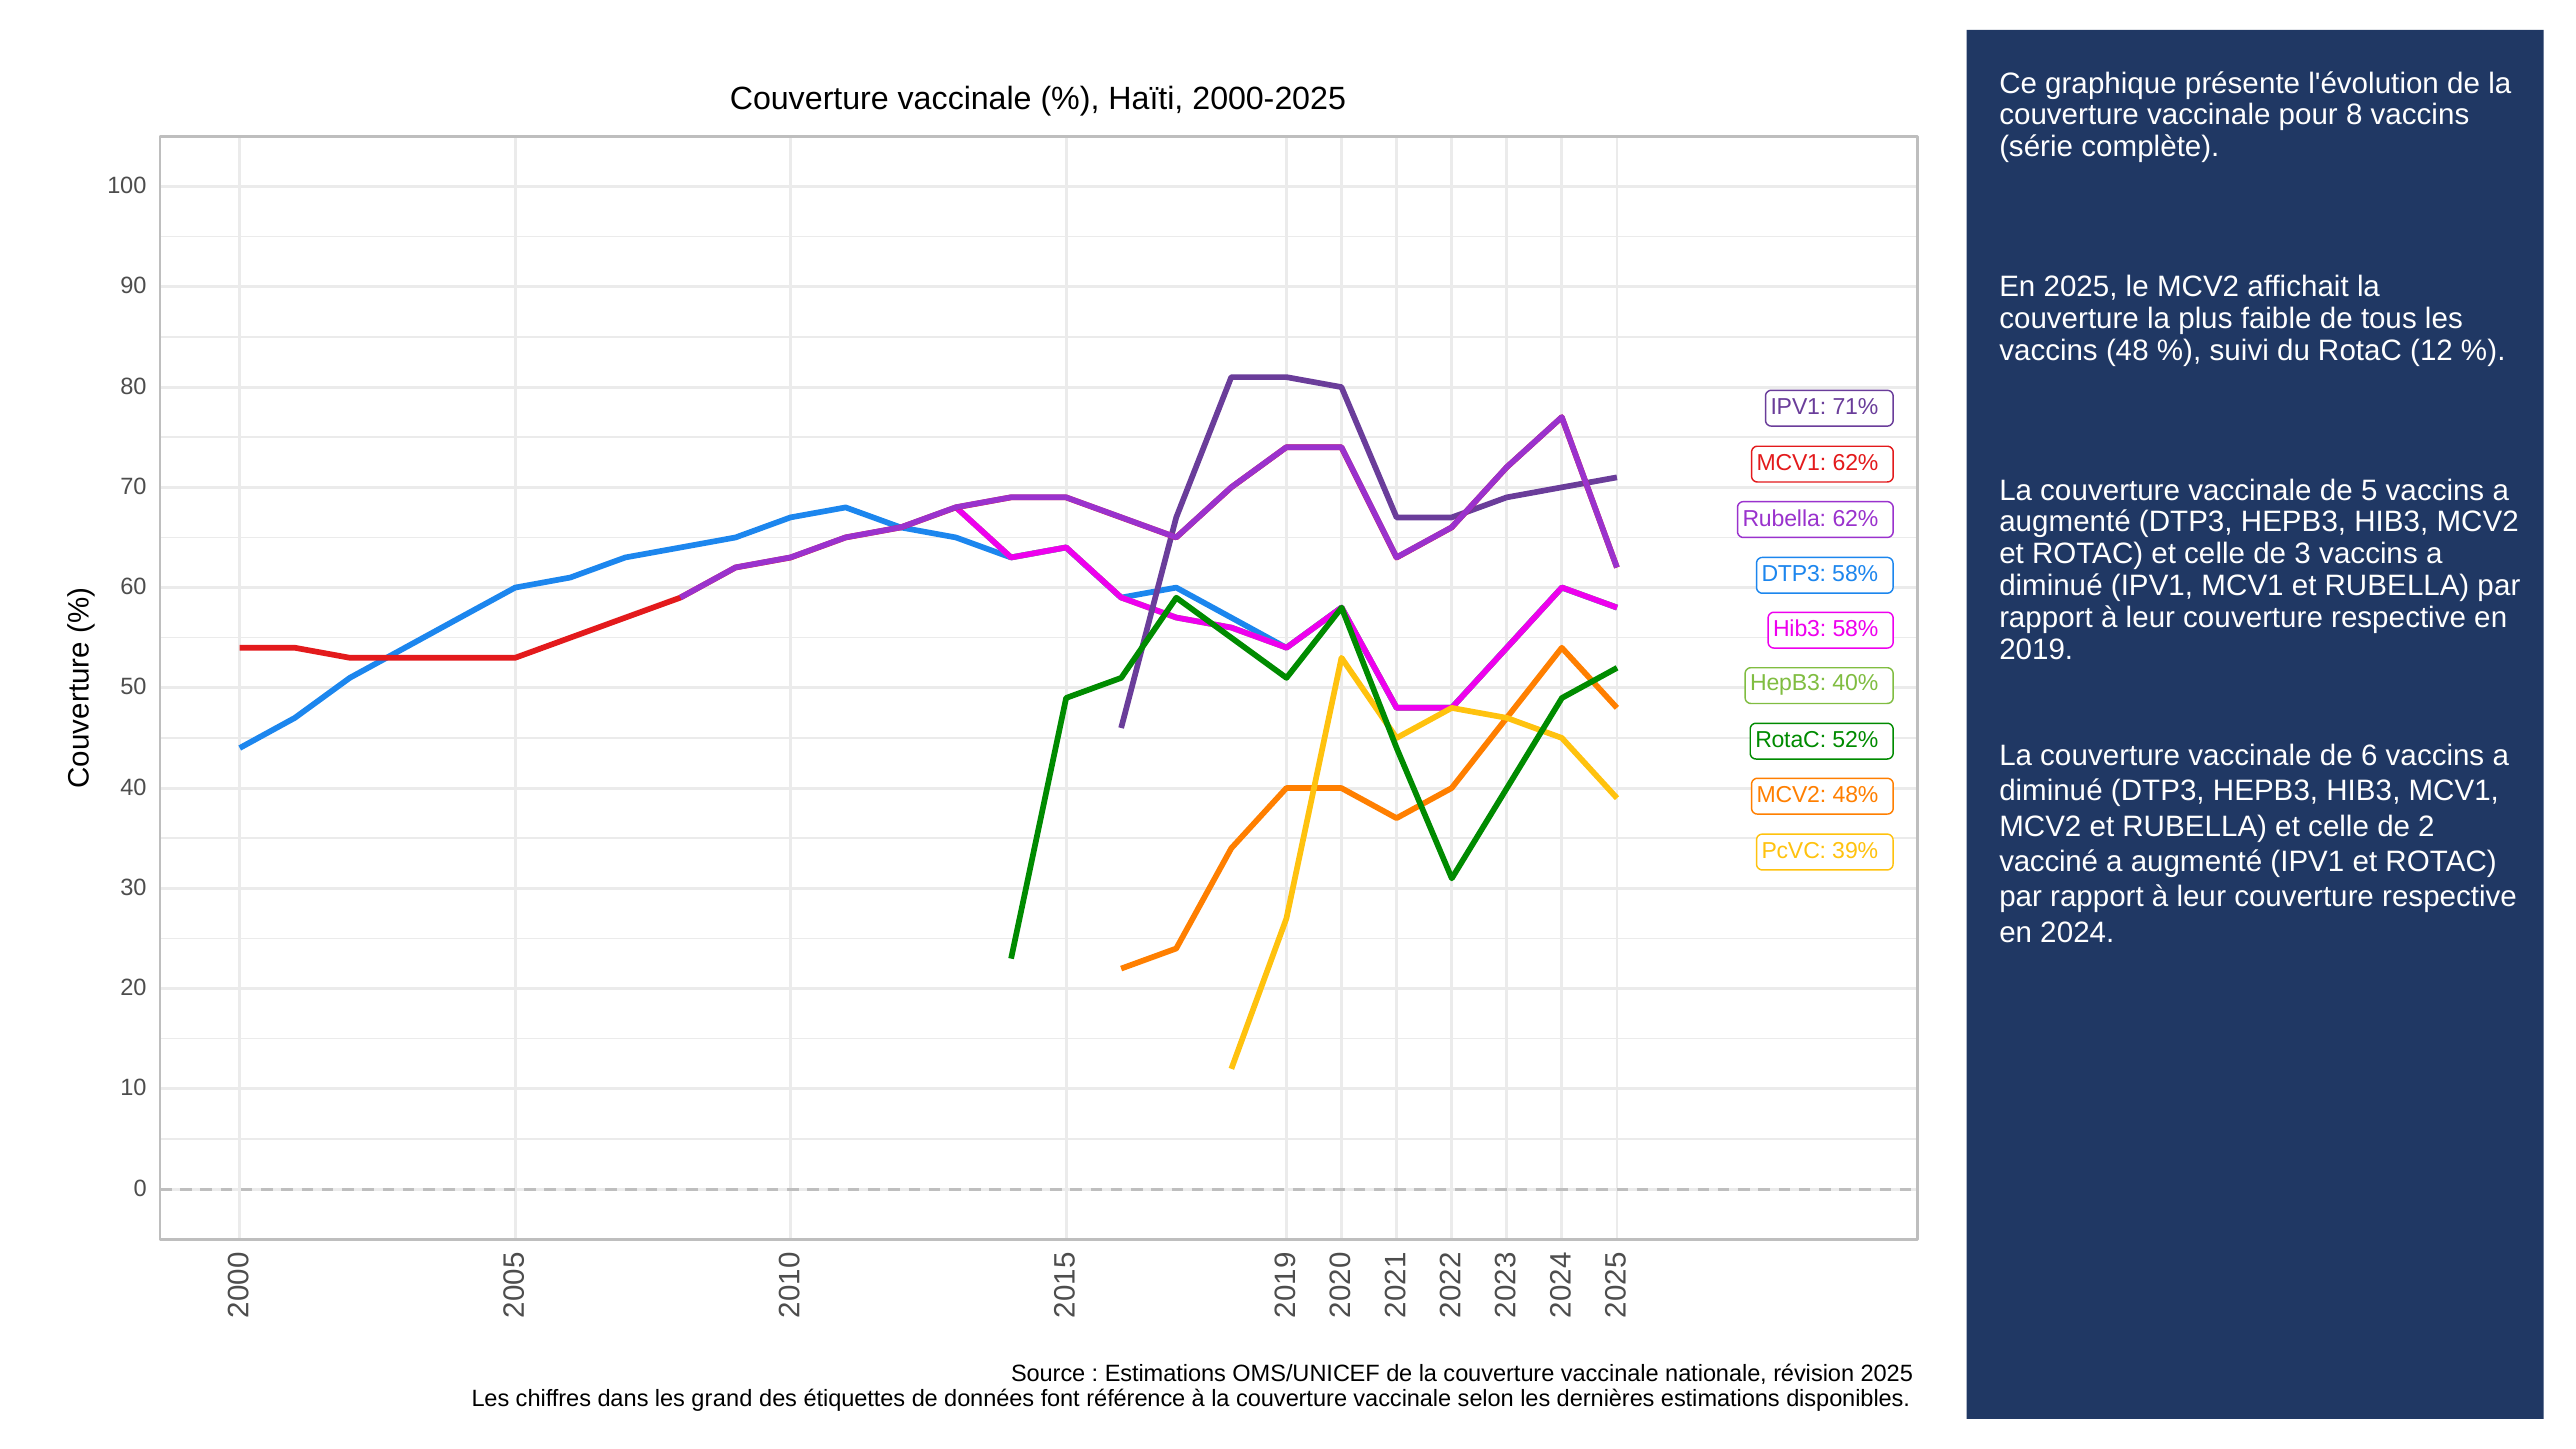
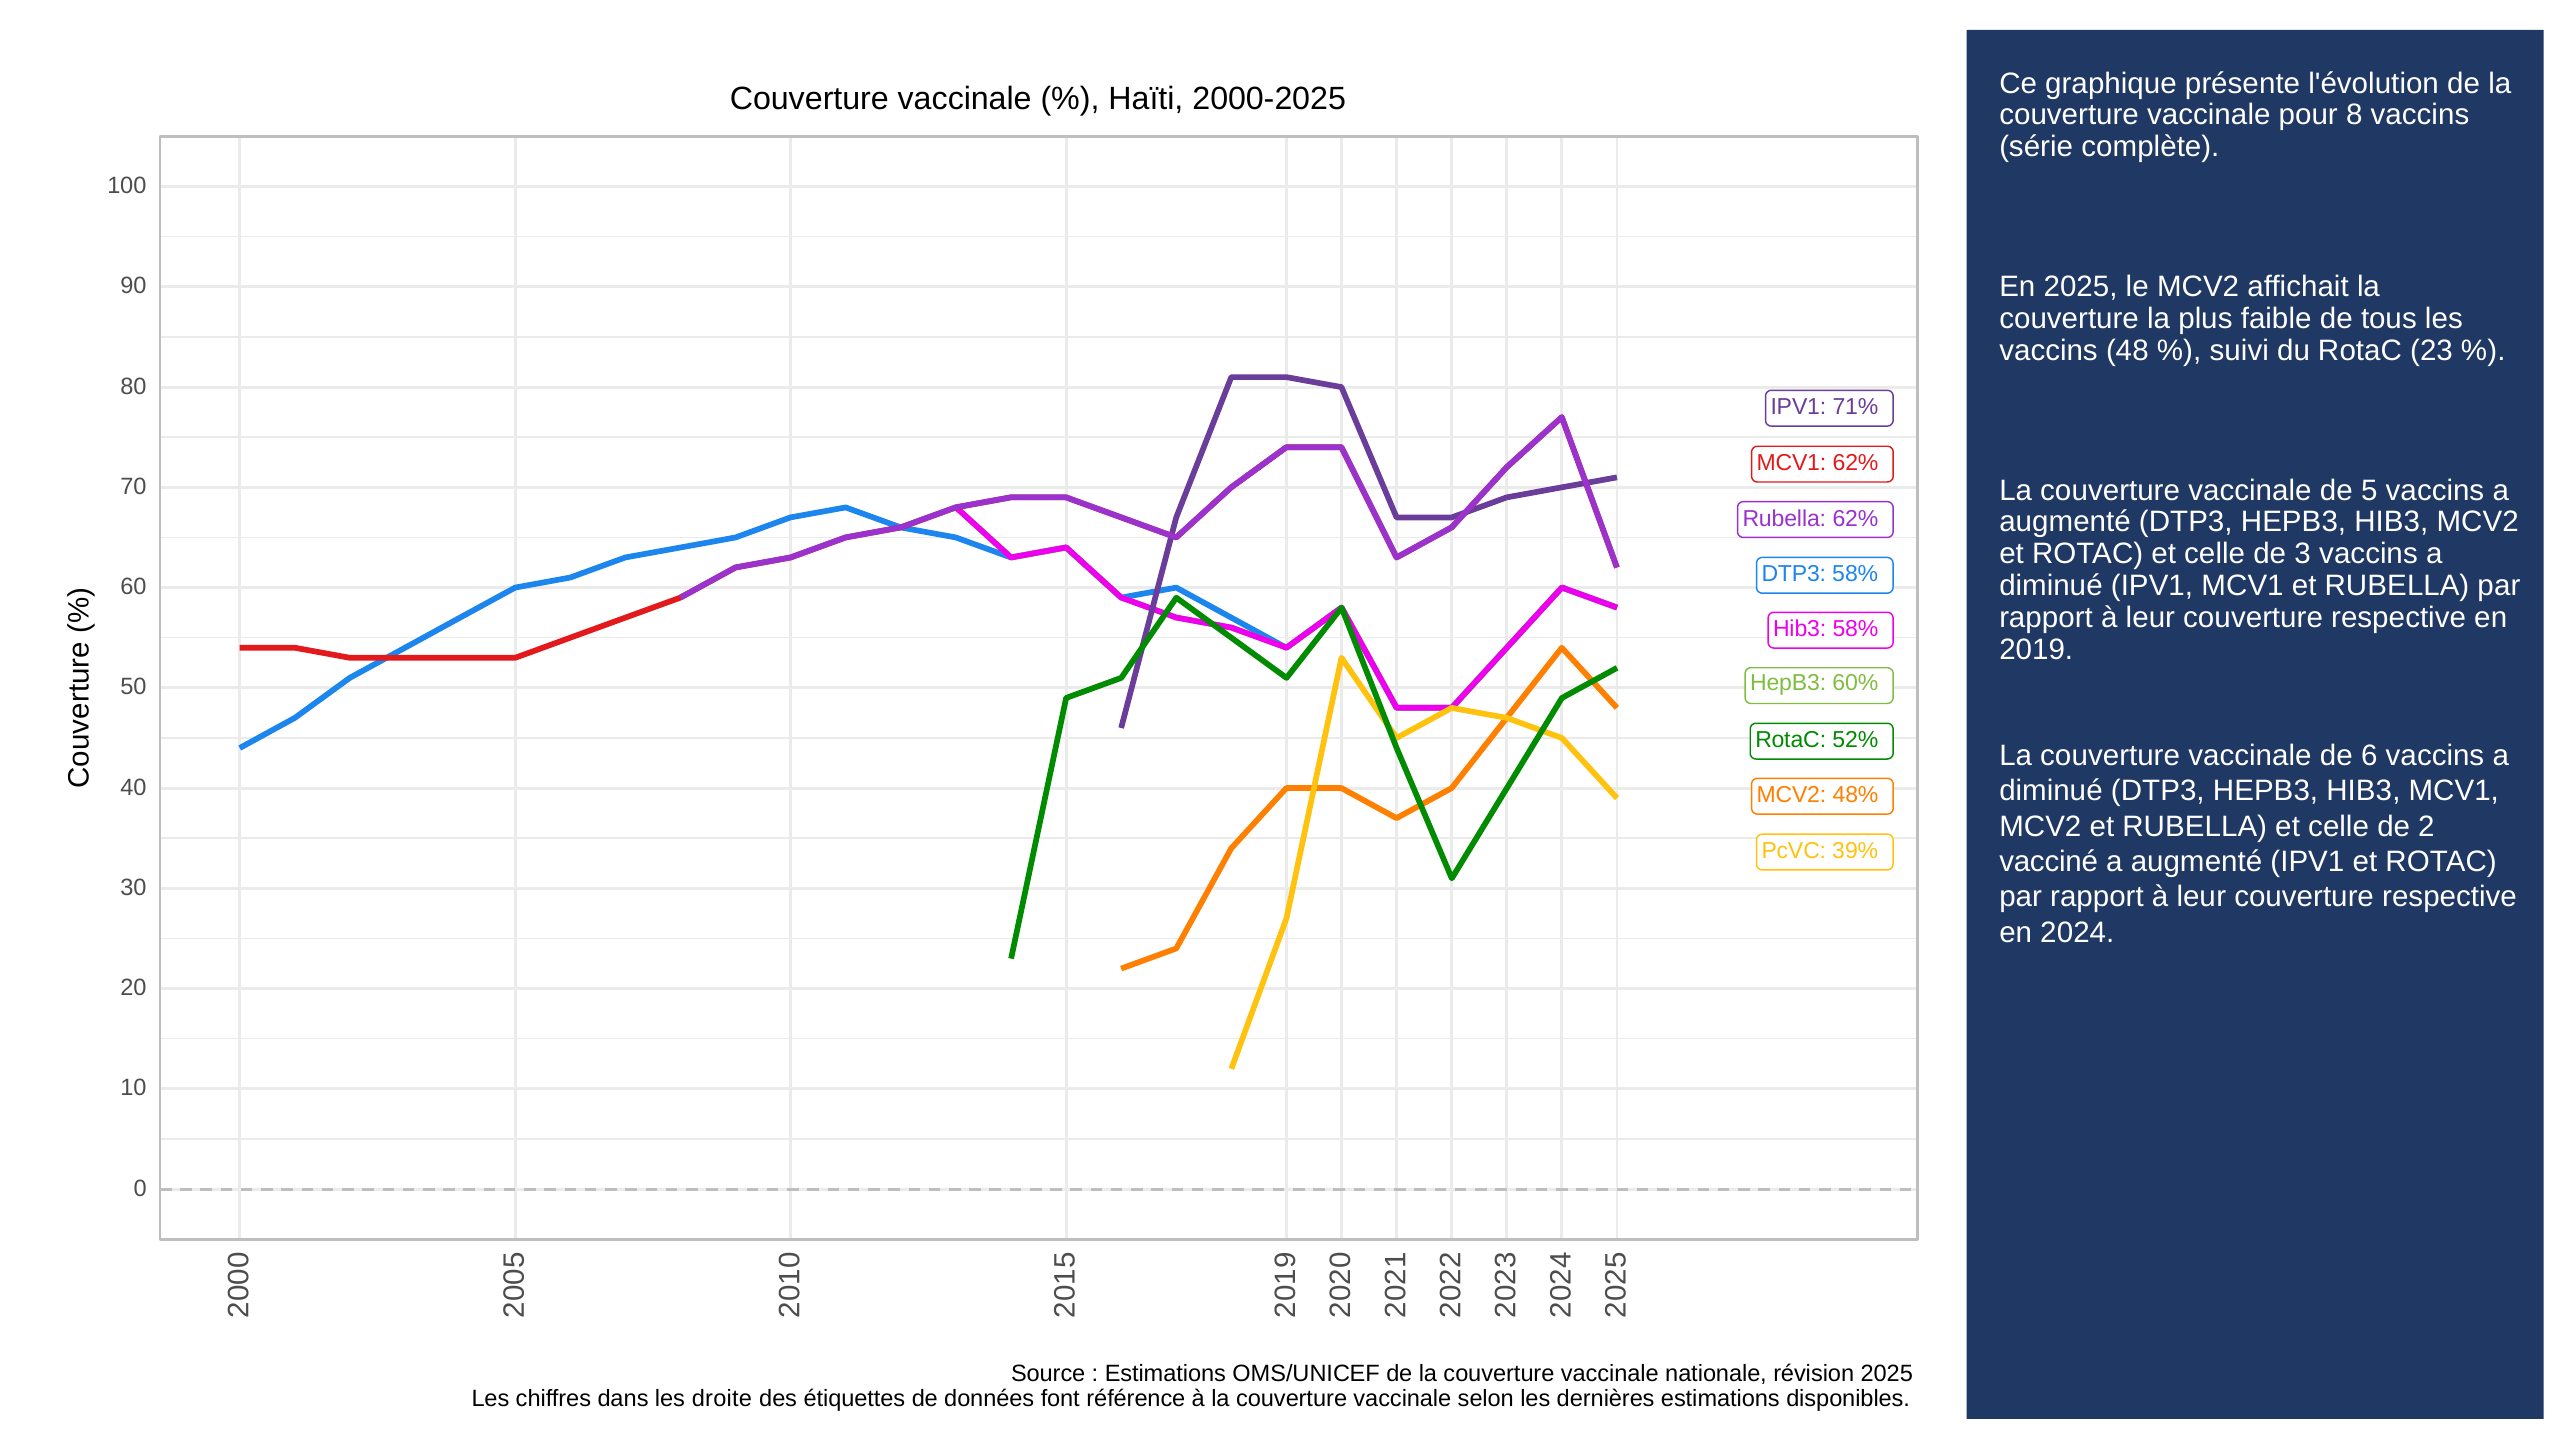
12: 12 -> 23
40%: 40% -> 60%
grand: grand -> droite
